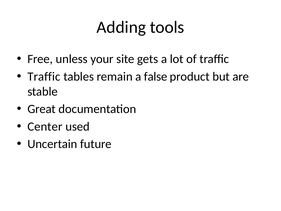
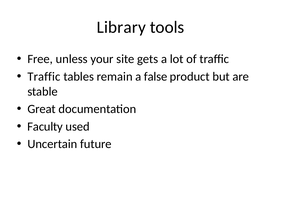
Adding: Adding -> Library
Center: Center -> Faculty
